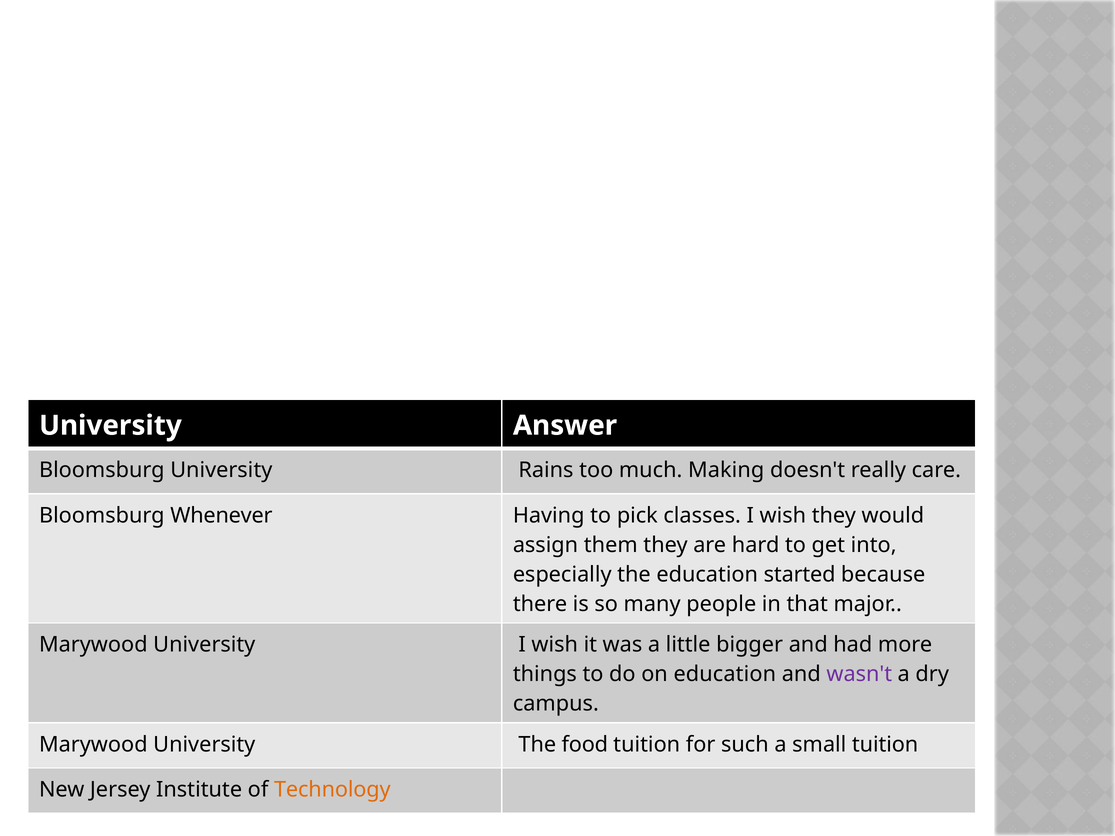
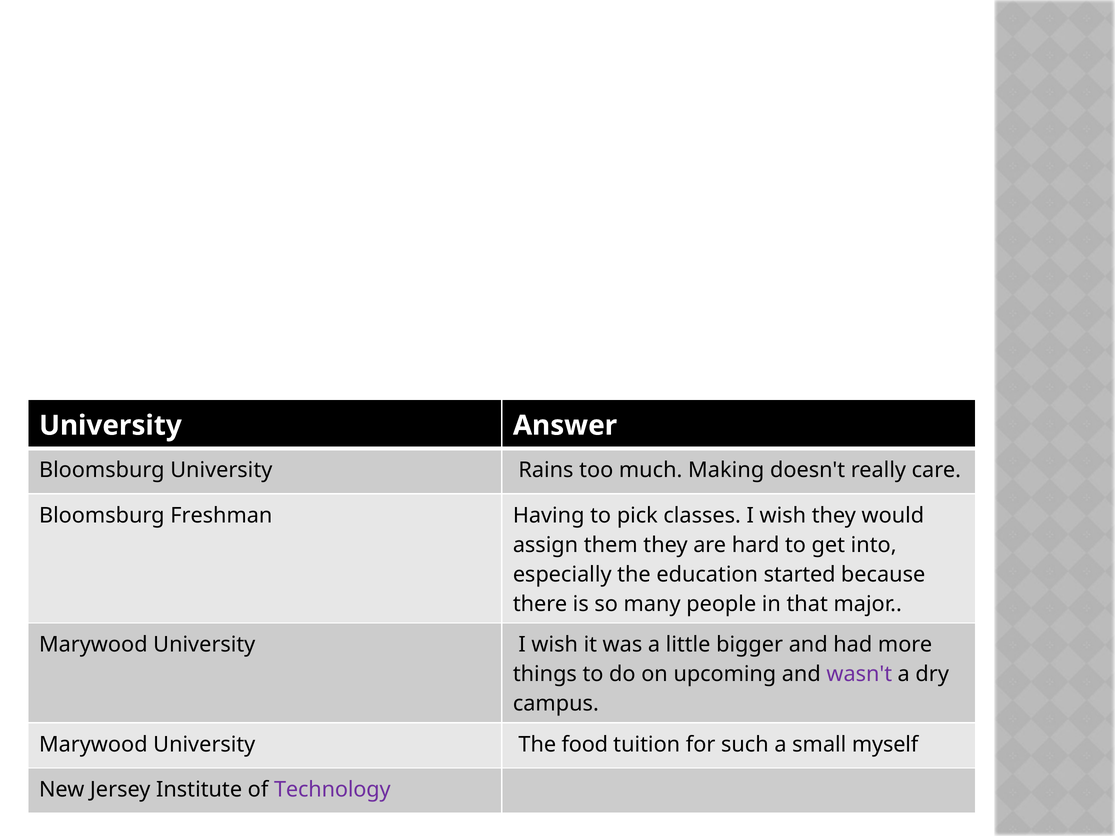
Whenever: Whenever -> Freshman
on education: education -> upcoming
small tuition: tuition -> myself
Technology colour: orange -> purple
